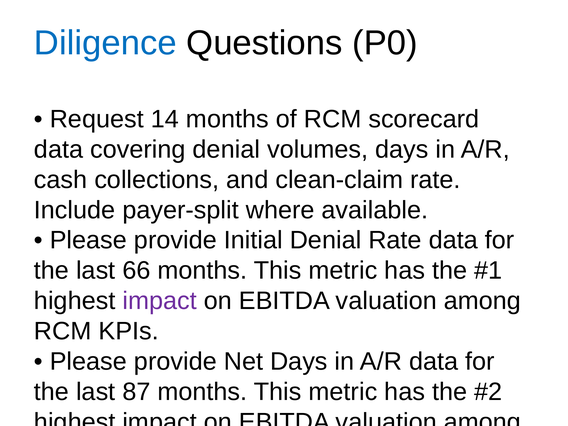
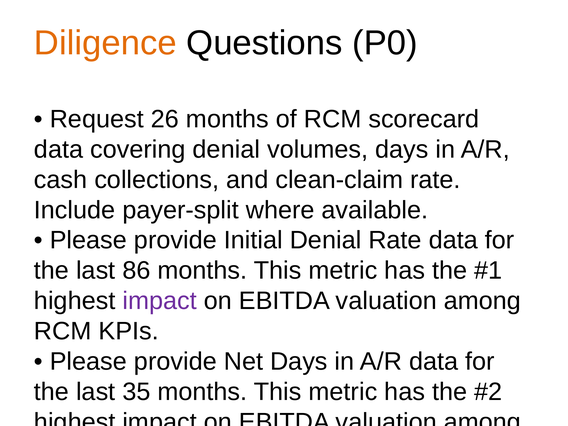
Diligence colour: blue -> orange
14: 14 -> 26
66: 66 -> 86
87: 87 -> 35
